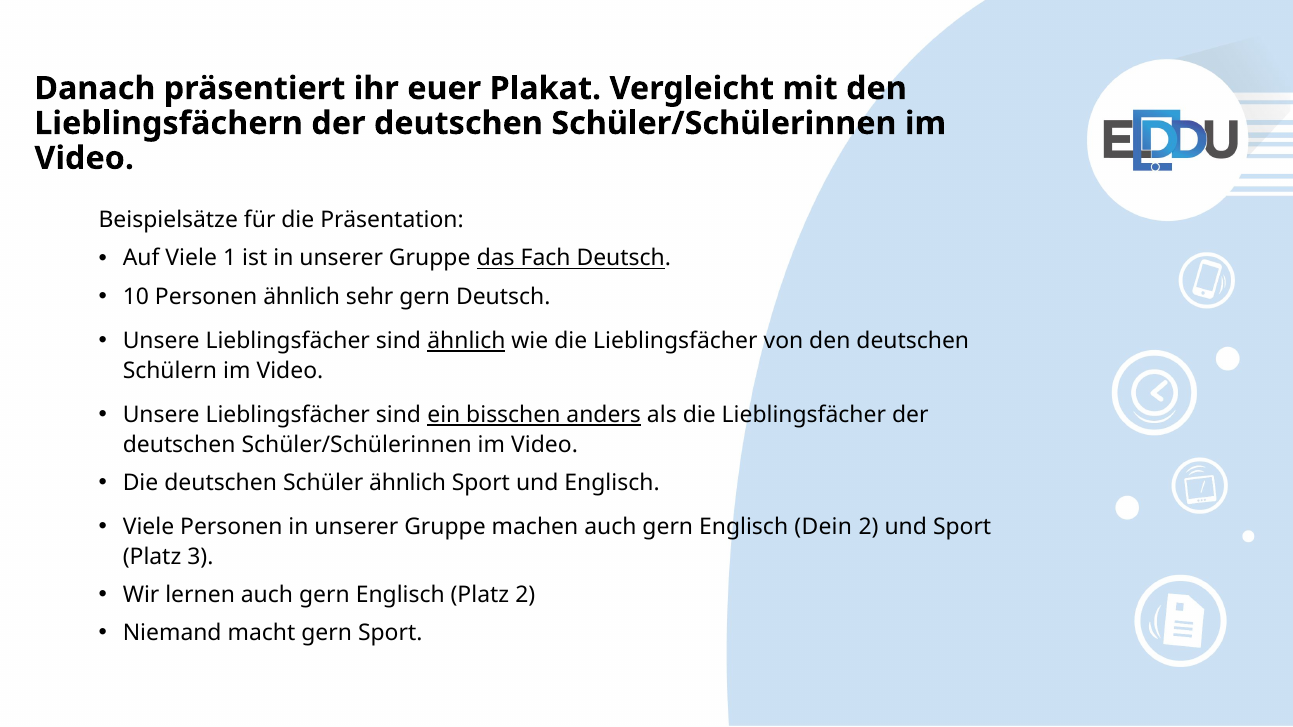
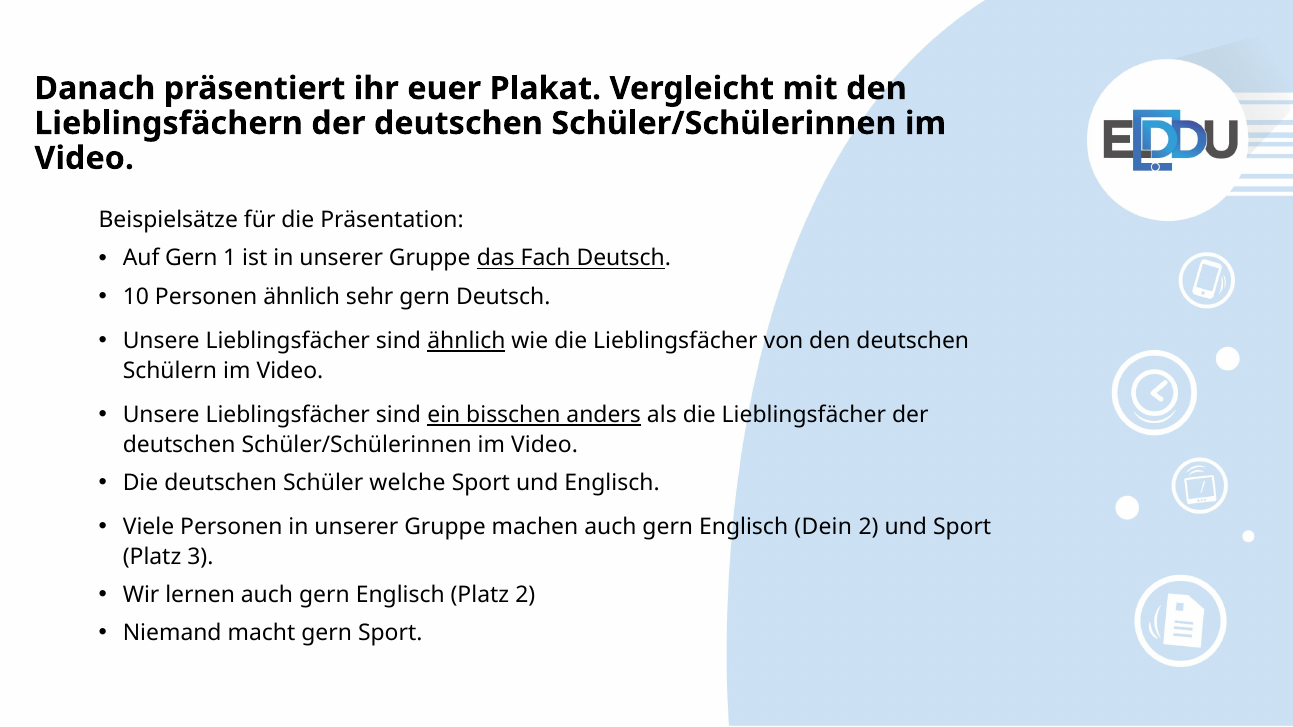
Auf Viele: Viele -> Gern
Schüler ähnlich: ähnlich -> welche
